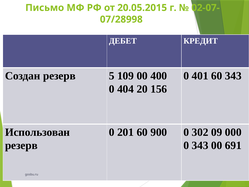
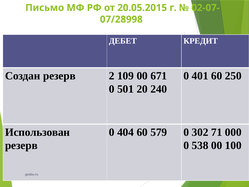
5: 5 -> 2
400: 400 -> 671
60 343: 343 -> 250
404: 404 -> 501
156: 156 -> 240
201: 201 -> 404
900: 900 -> 579
09: 09 -> 71
0 343: 343 -> 538
691: 691 -> 100
